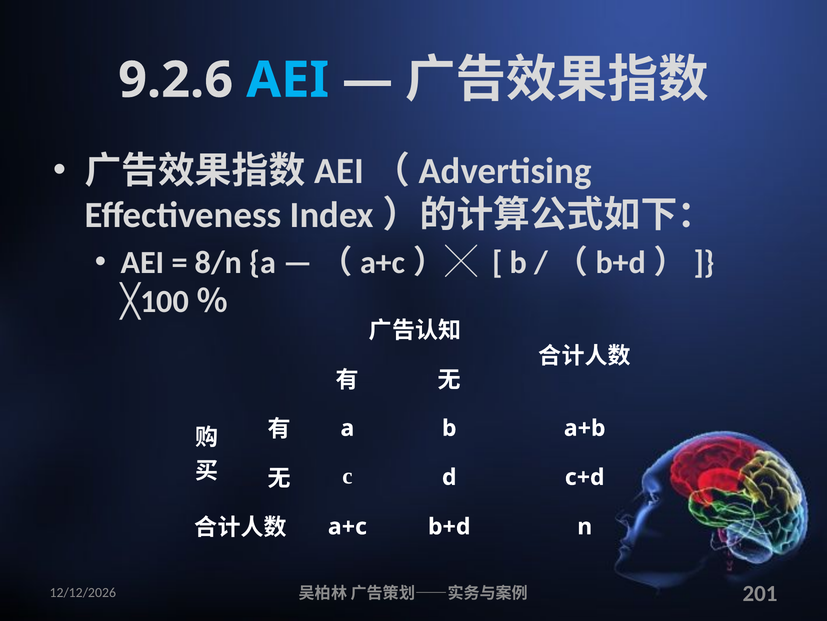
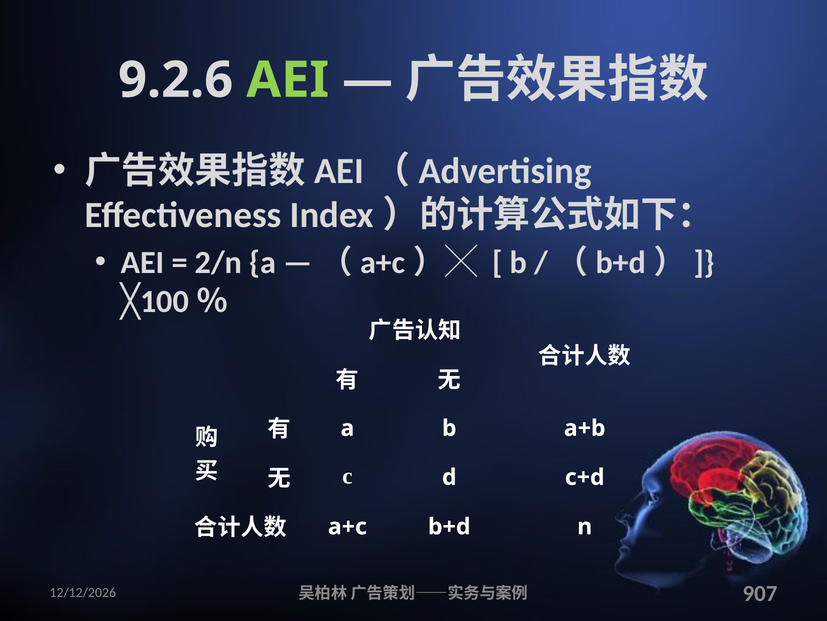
AEI at (288, 80) colour: light blue -> light green
8/n: 8/n -> 2/n
201: 201 -> 907
